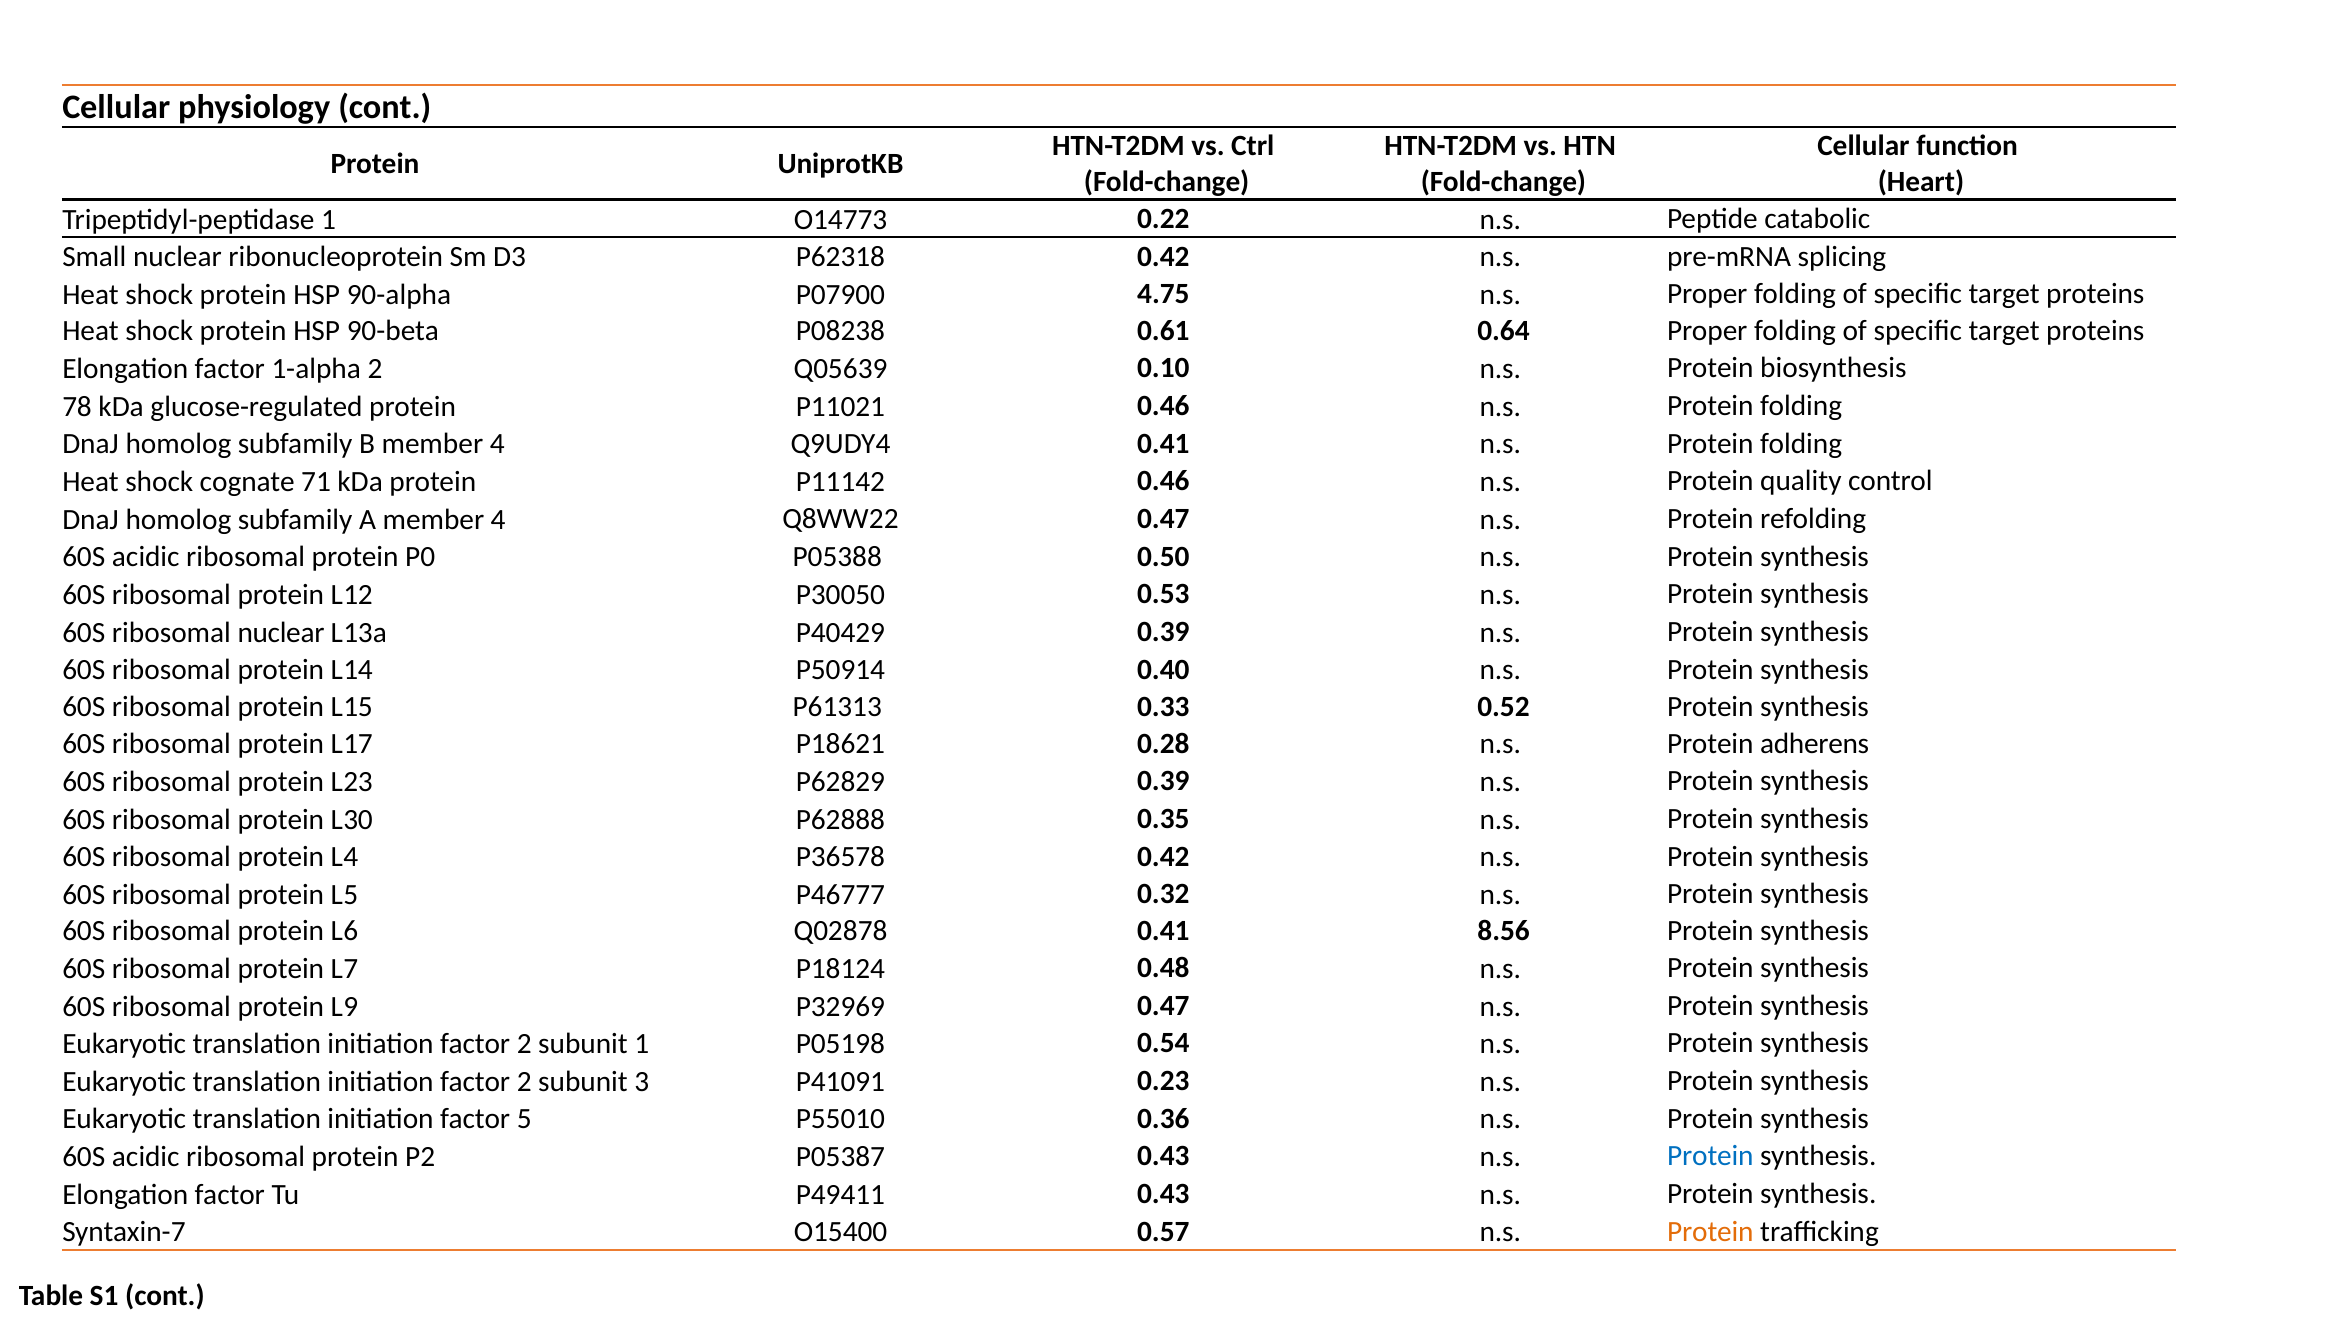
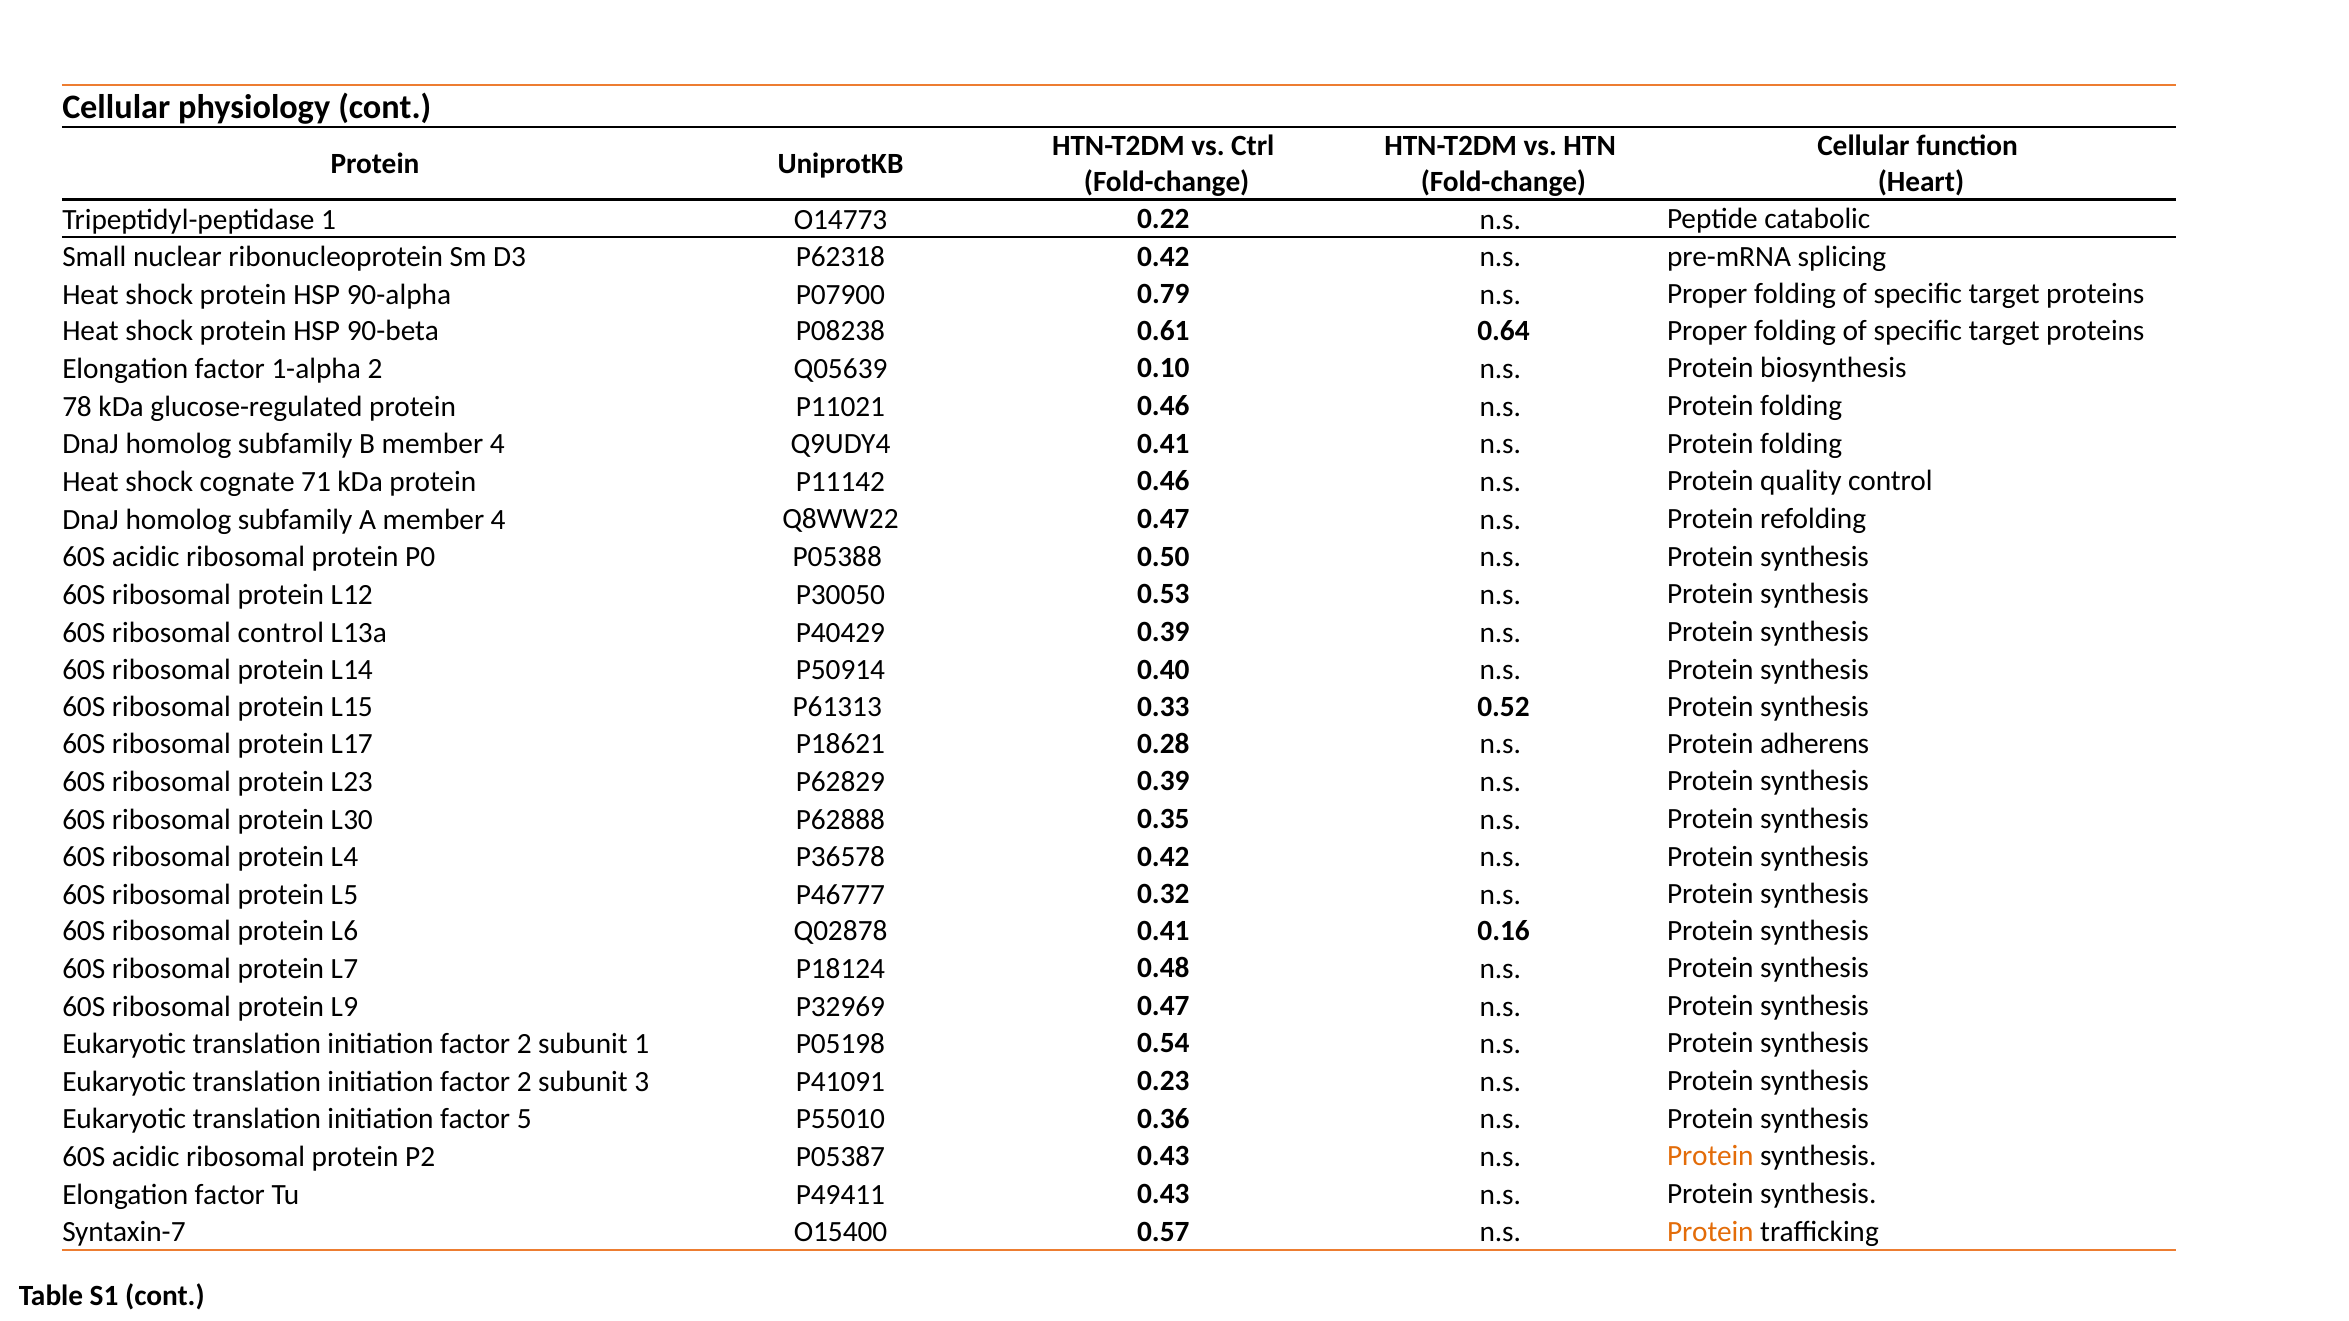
4.75: 4.75 -> 0.79
ribosomal nuclear: nuclear -> control
8.56: 8.56 -> 0.16
Protein at (1710, 1157) colour: blue -> orange
